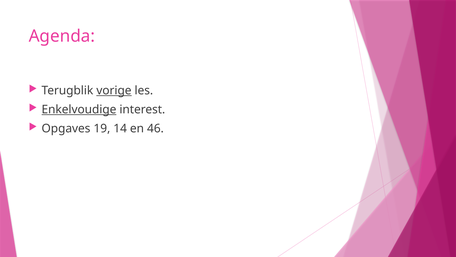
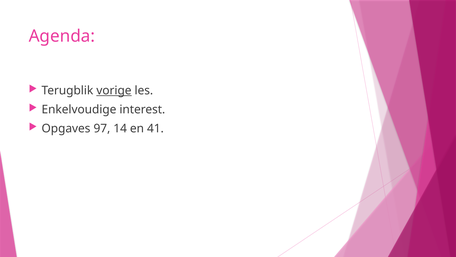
Enkelvoudige underline: present -> none
19: 19 -> 97
46: 46 -> 41
